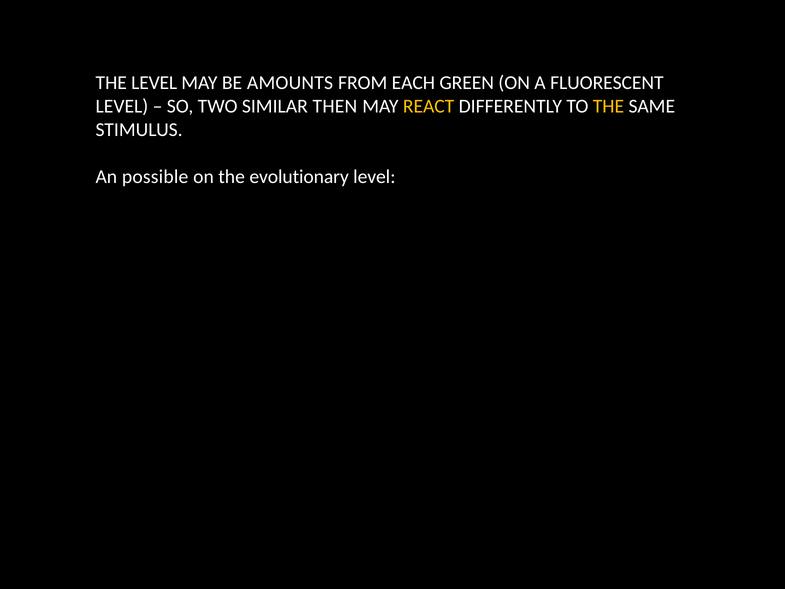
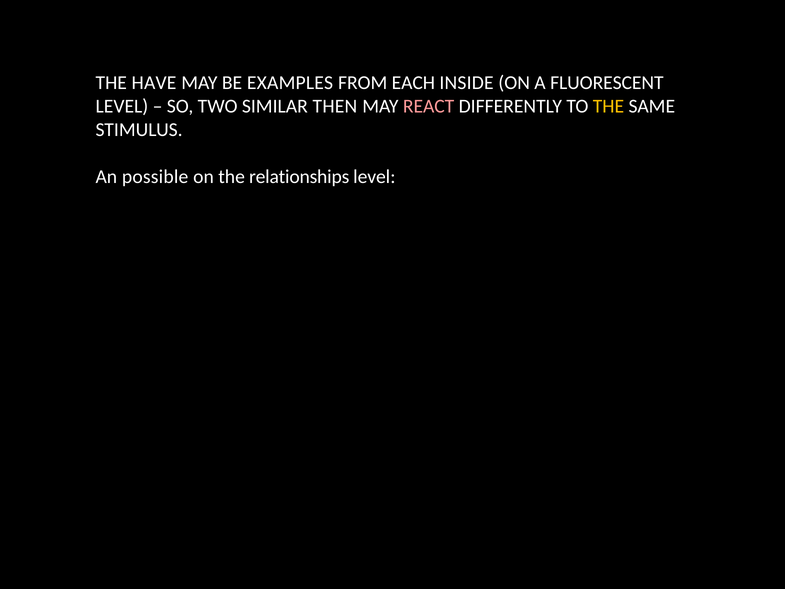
THE LEVEL: LEVEL -> HAVE
AMOUNTS: AMOUNTS -> EXAMPLES
GREEN: GREEN -> INSIDE
REACT colour: yellow -> pink
evolutionary: evolutionary -> relationships
